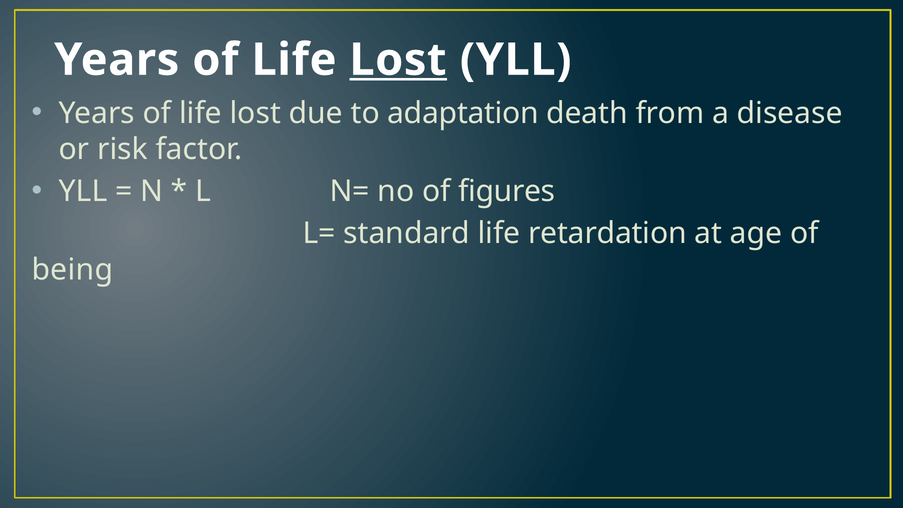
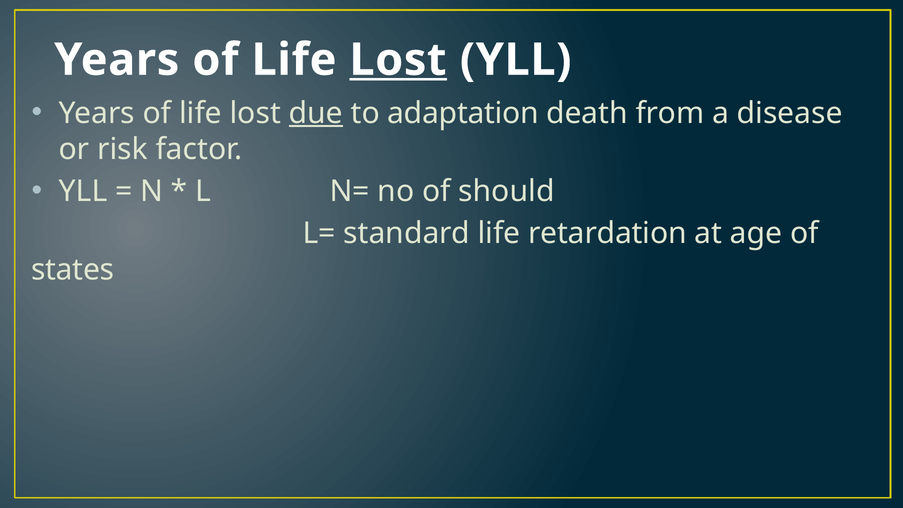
due underline: none -> present
figures: figures -> should
being: being -> states
